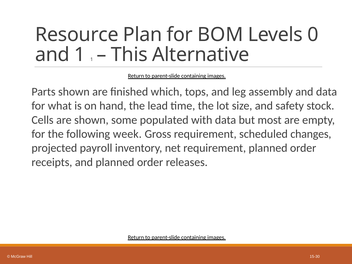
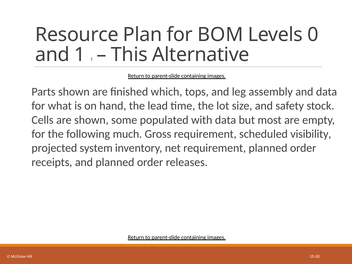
week: week -> much
changes: changes -> visibility
payroll: payroll -> system
